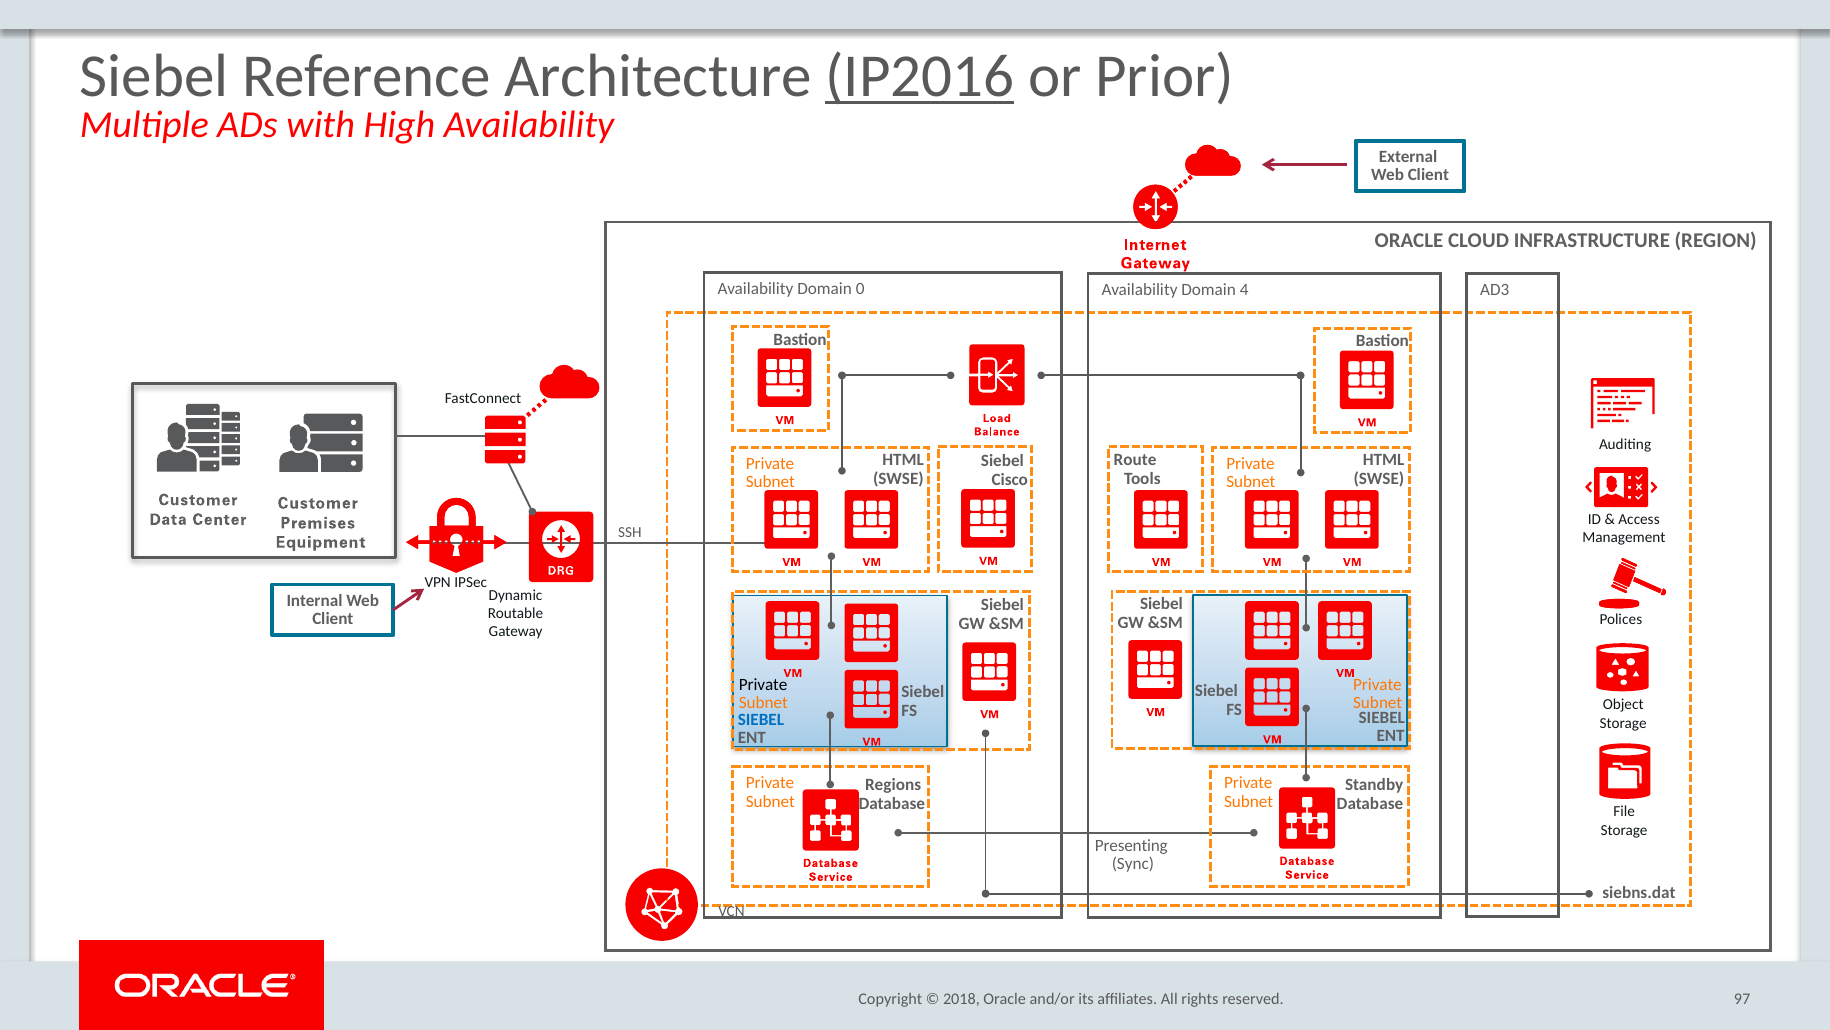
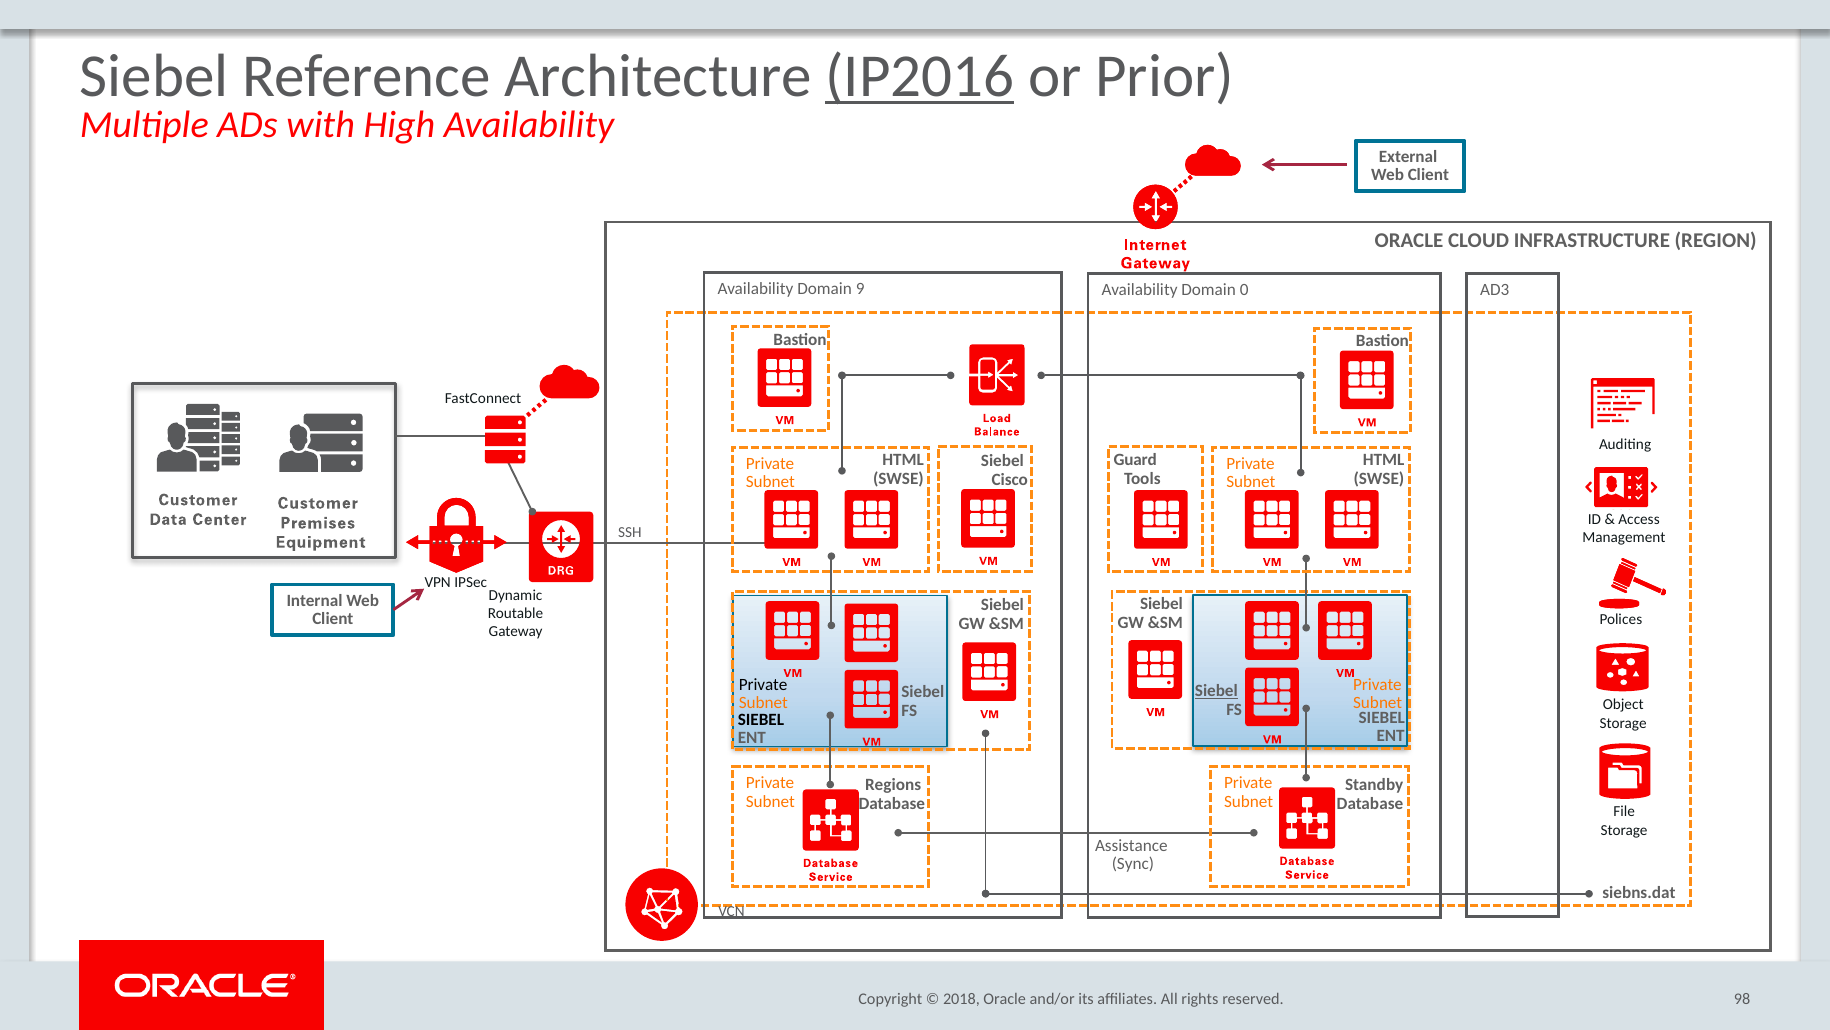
0: 0 -> 9
4: 4 -> 0
Route: Route -> Guard
Siebel at (1216, 691) underline: none -> present
SIEBEL at (761, 719) colour: blue -> black
Presenting: Presenting -> Assistance
97: 97 -> 98
